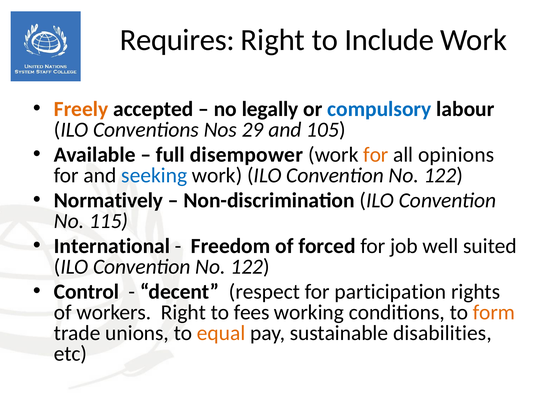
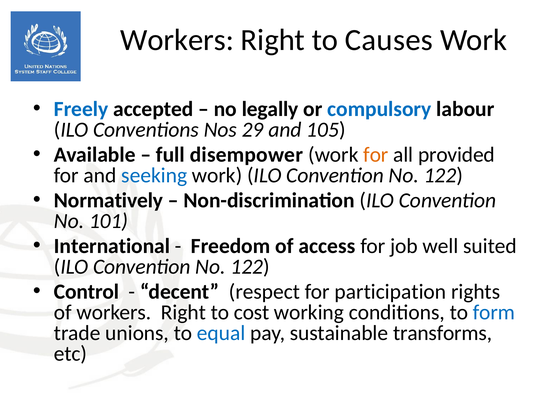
Requires at (177, 40): Requires -> Workers
Include: Include -> Causes
Freely colour: orange -> blue
opinions: opinions -> provided
115: 115 -> 101
forced: forced -> access
fees: fees -> cost
form colour: orange -> blue
equal colour: orange -> blue
disabilities: disabilities -> transforms
